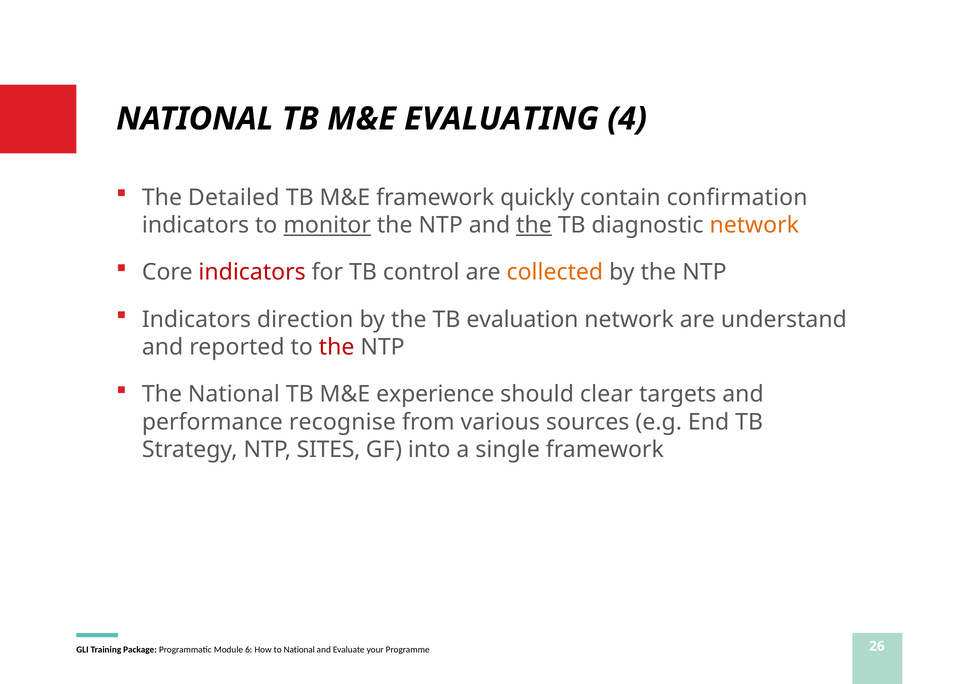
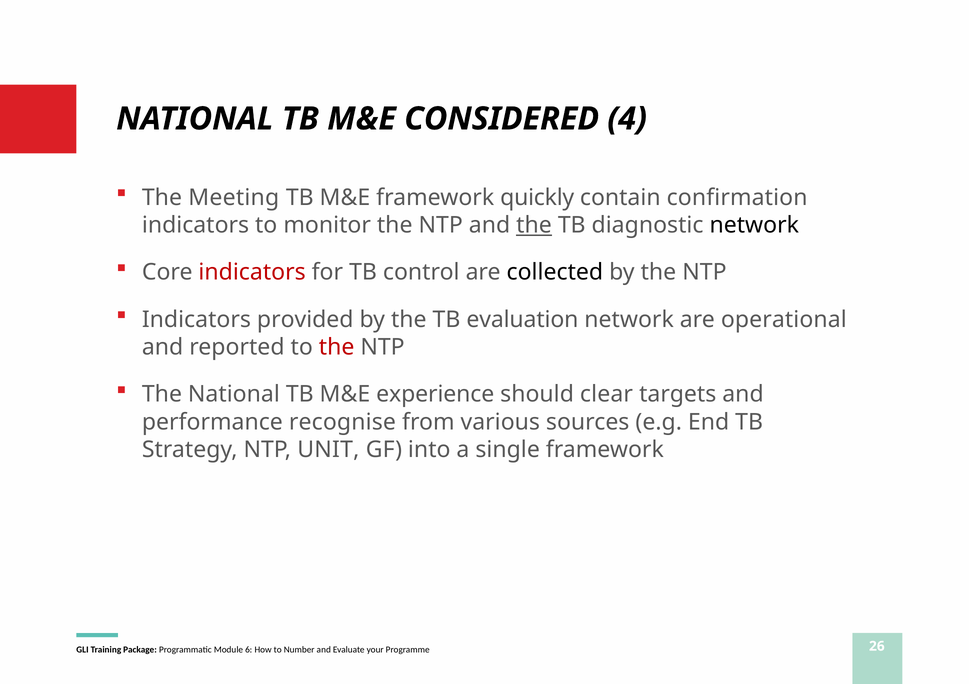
EVALUATING: EVALUATING -> CONSIDERED
Detailed: Detailed -> Meeting
monitor underline: present -> none
network at (754, 225) colour: orange -> black
collected colour: orange -> black
direction: direction -> provided
understand: understand -> operational
SITES: SITES -> UNIT
to National: National -> Number
